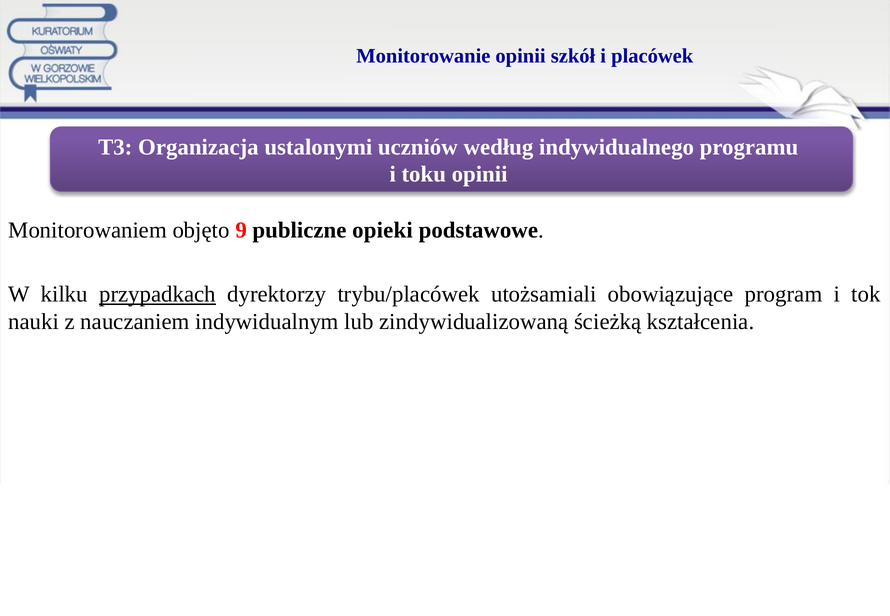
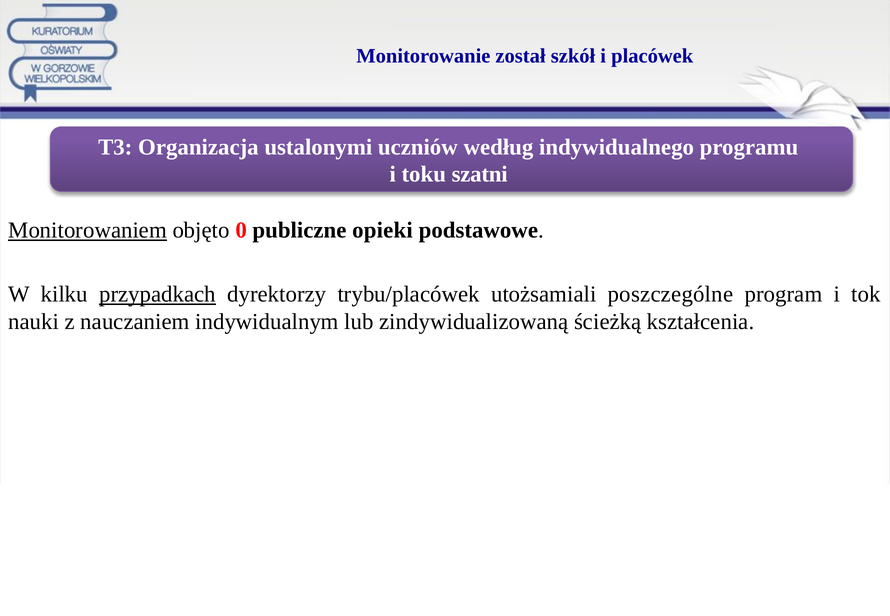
Monitorowanie opinii: opinii -> został
toku opinii: opinii -> szatni
Monitorowaniem underline: none -> present
9: 9 -> 0
obowiązujące: obowiązujące -> poszczególne
